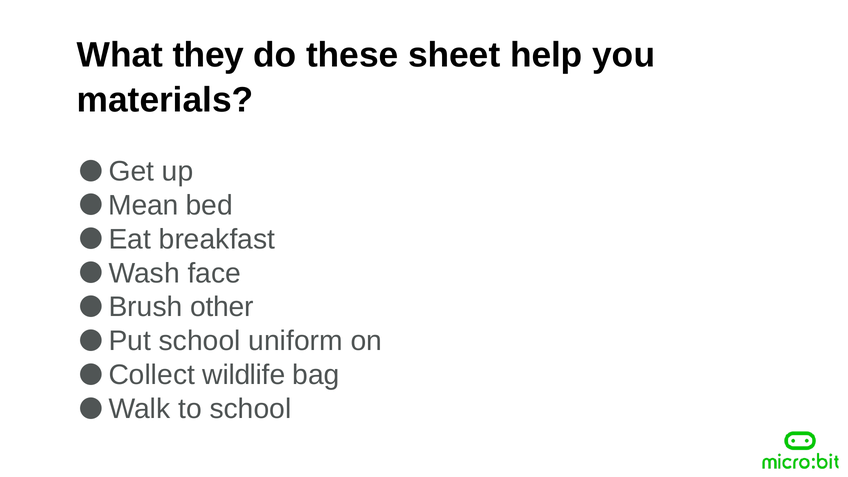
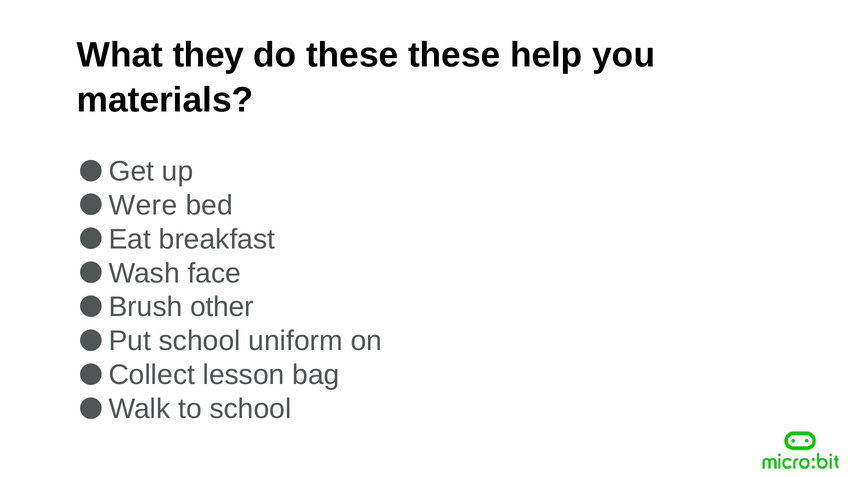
these sheet: sheet -> these
Mean: Mean -> Were
wildlife: wildlife -> lesson
